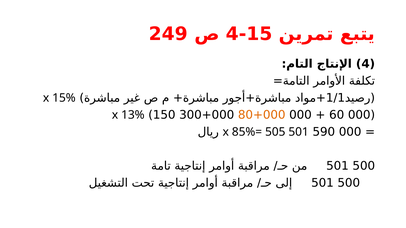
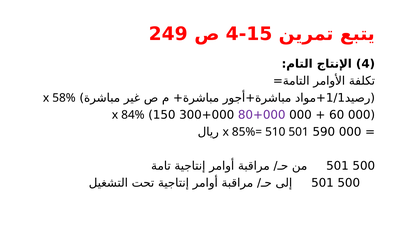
15%: 15% -> 58%
80+000 colour: orange -> purple
13%: 13% -> 84%
505: 505 -> 510
